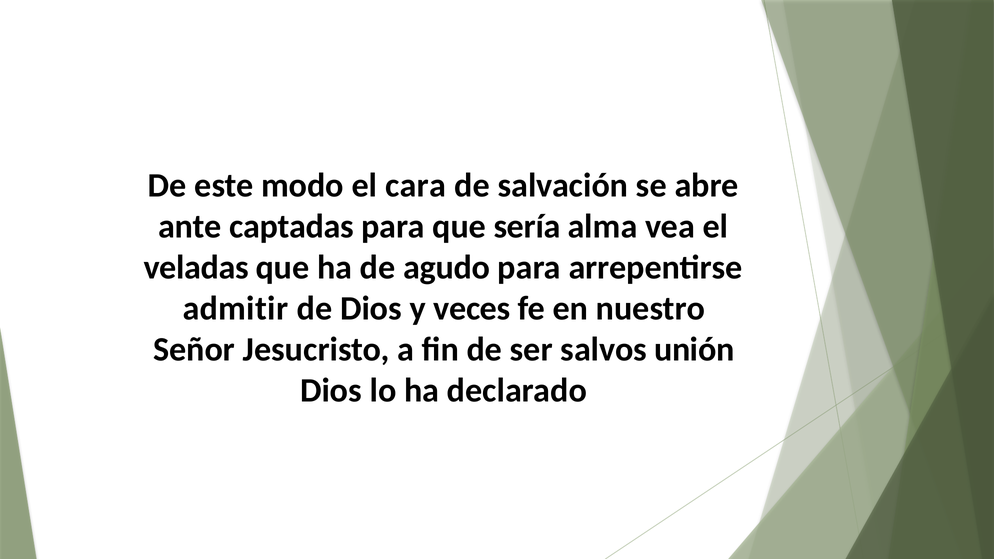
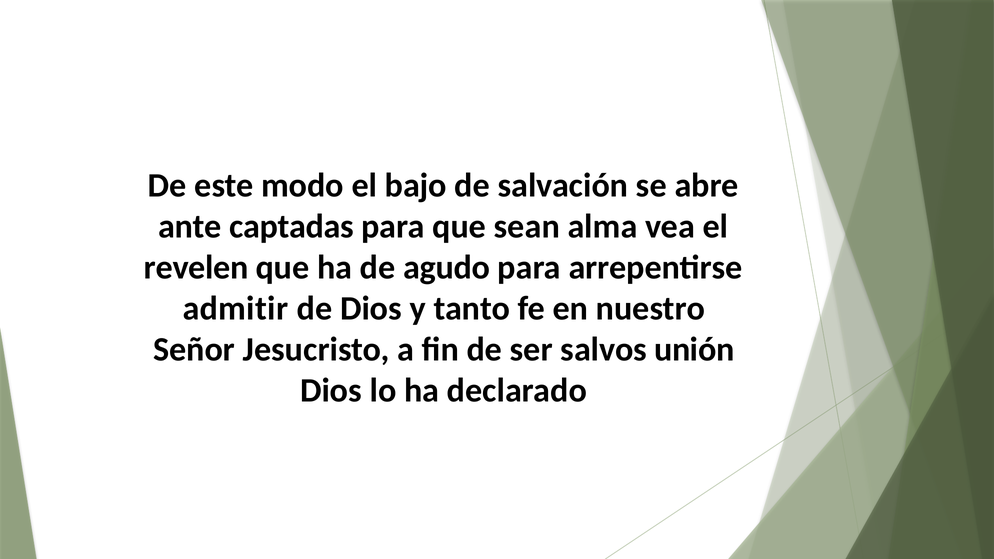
cara: cara -> bajo
sería: sería -> sean
veladas: veladas -> revelen
veces: veces -> tanto
